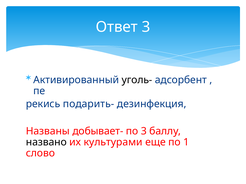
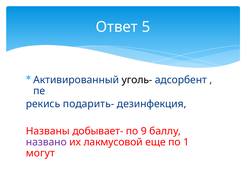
Ответ 3: 3 -> 5
по 3: 3 -> 9
названо colour: black -> purple
культурами: культурами -> лакмусовой
слово: слово -> могут
